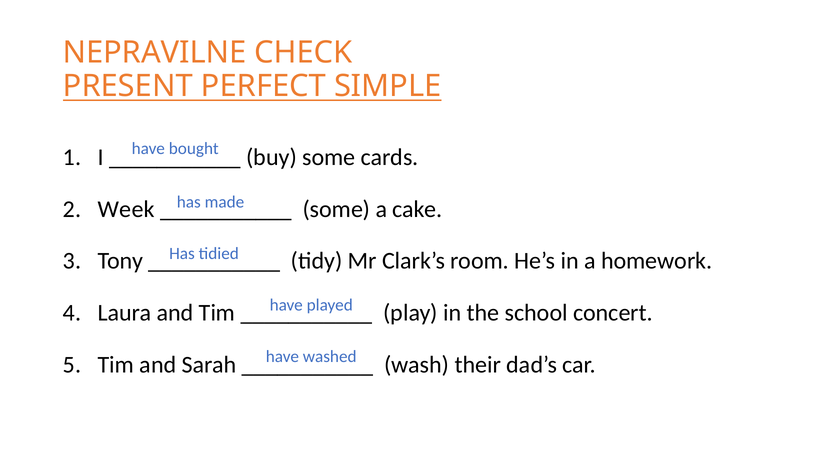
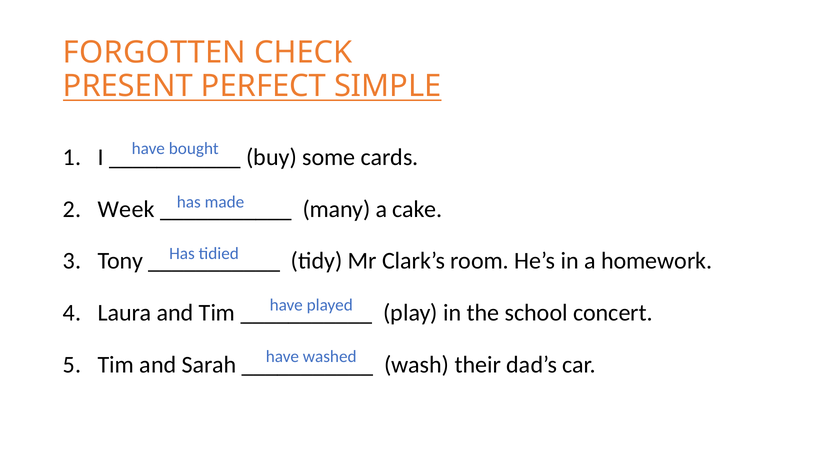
NEPRAVILNE: NEPRAVILNE -> FORGOTTEN
some at (336, 209): some -> many
